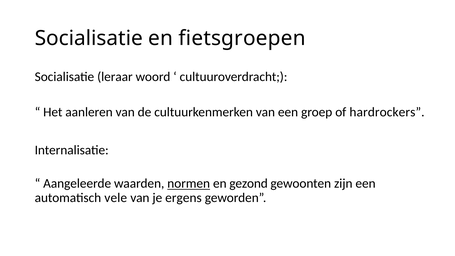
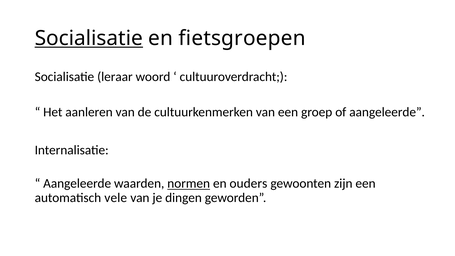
Socialisatie at (89, 38) underline: none -> present
of hardrockers: hardrockers -> aangeleerde
gezond: gezond -> ouders
ergens: ergens -> dingen
